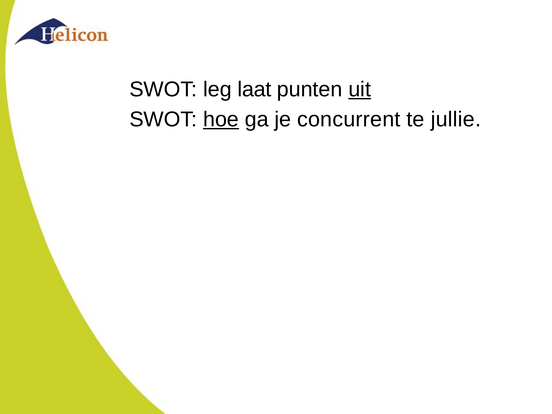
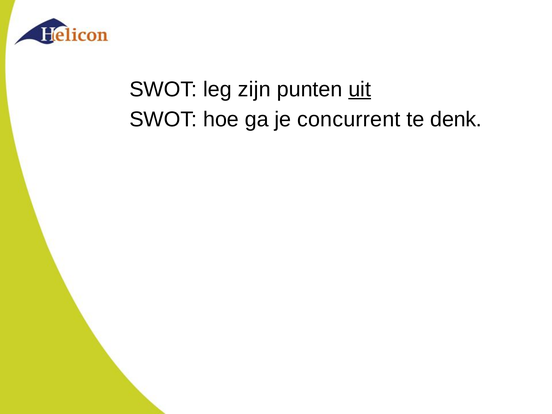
laat: laat -> zijn
hoe underline: present -> none
jullie: jullie -> denk
